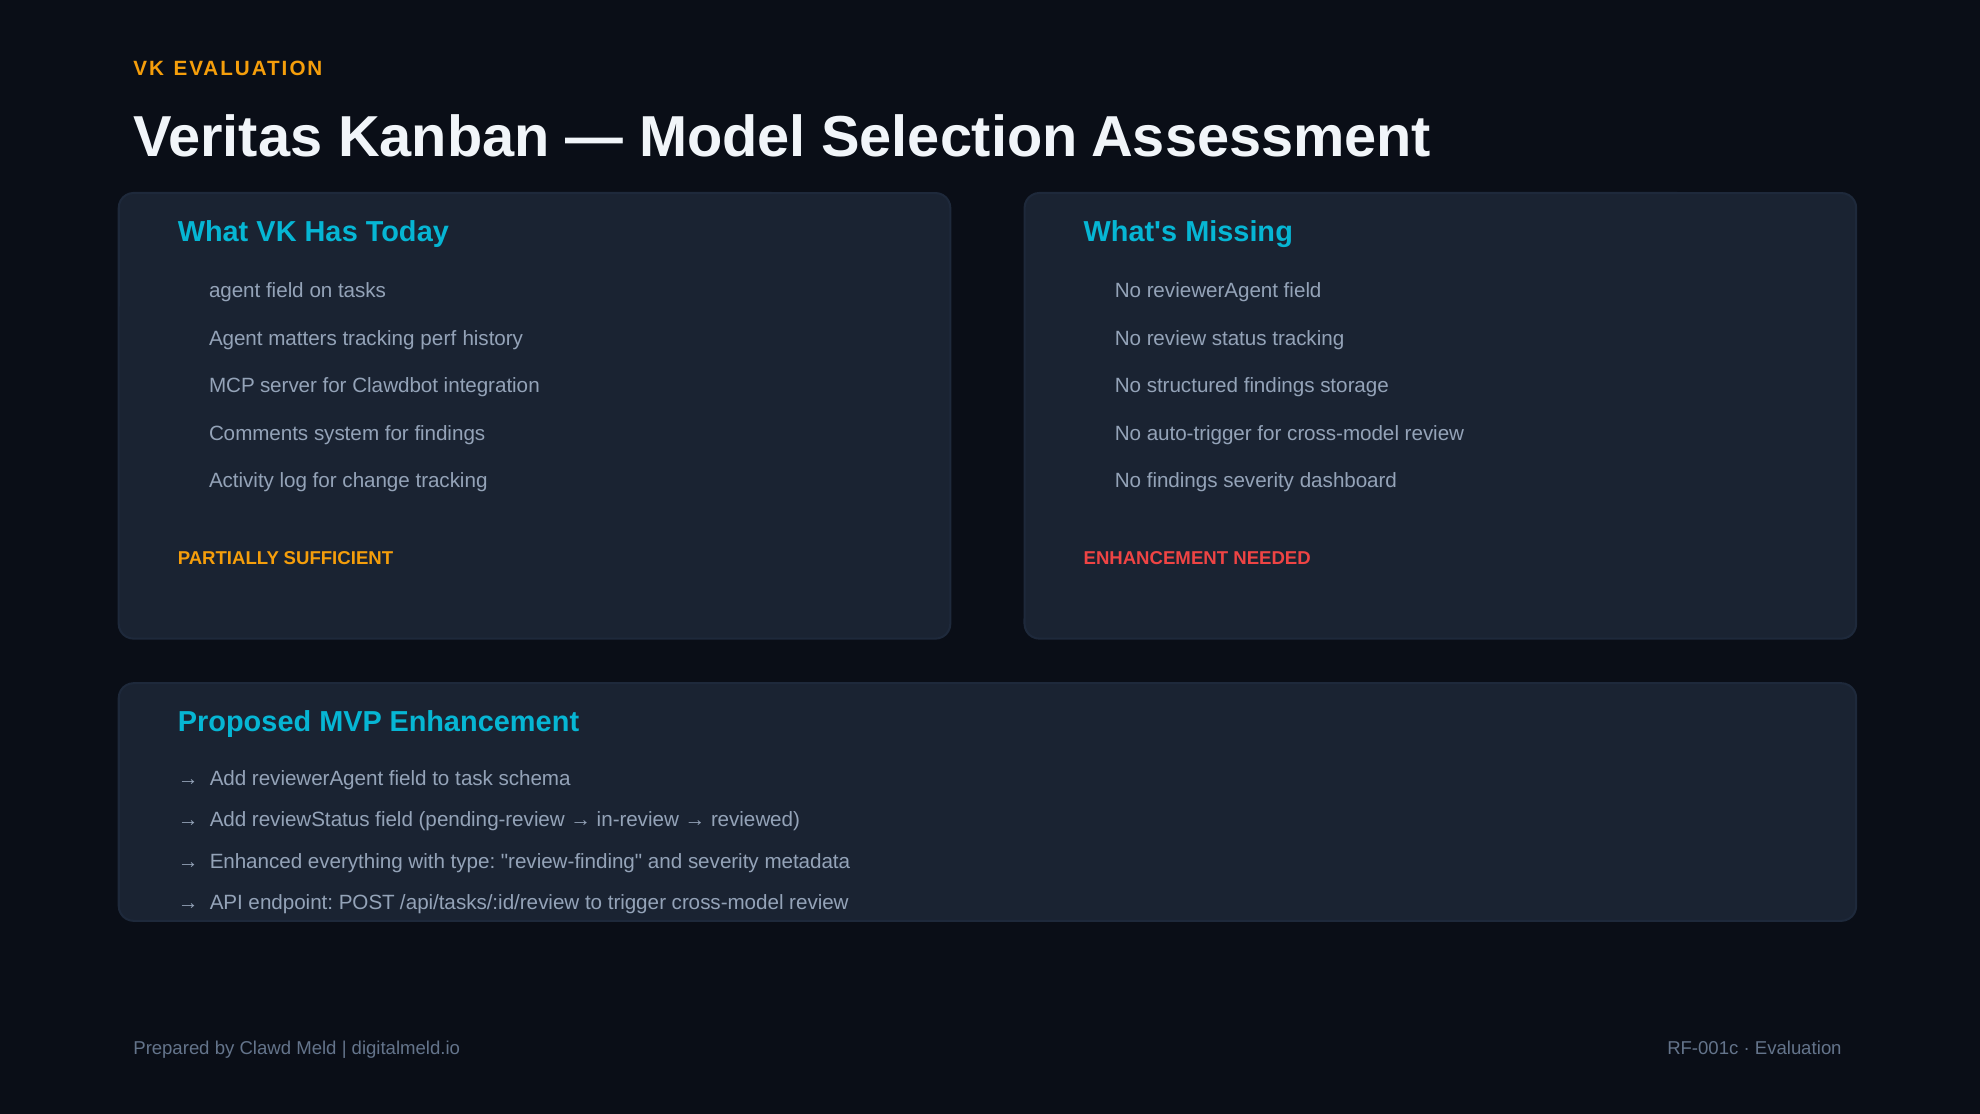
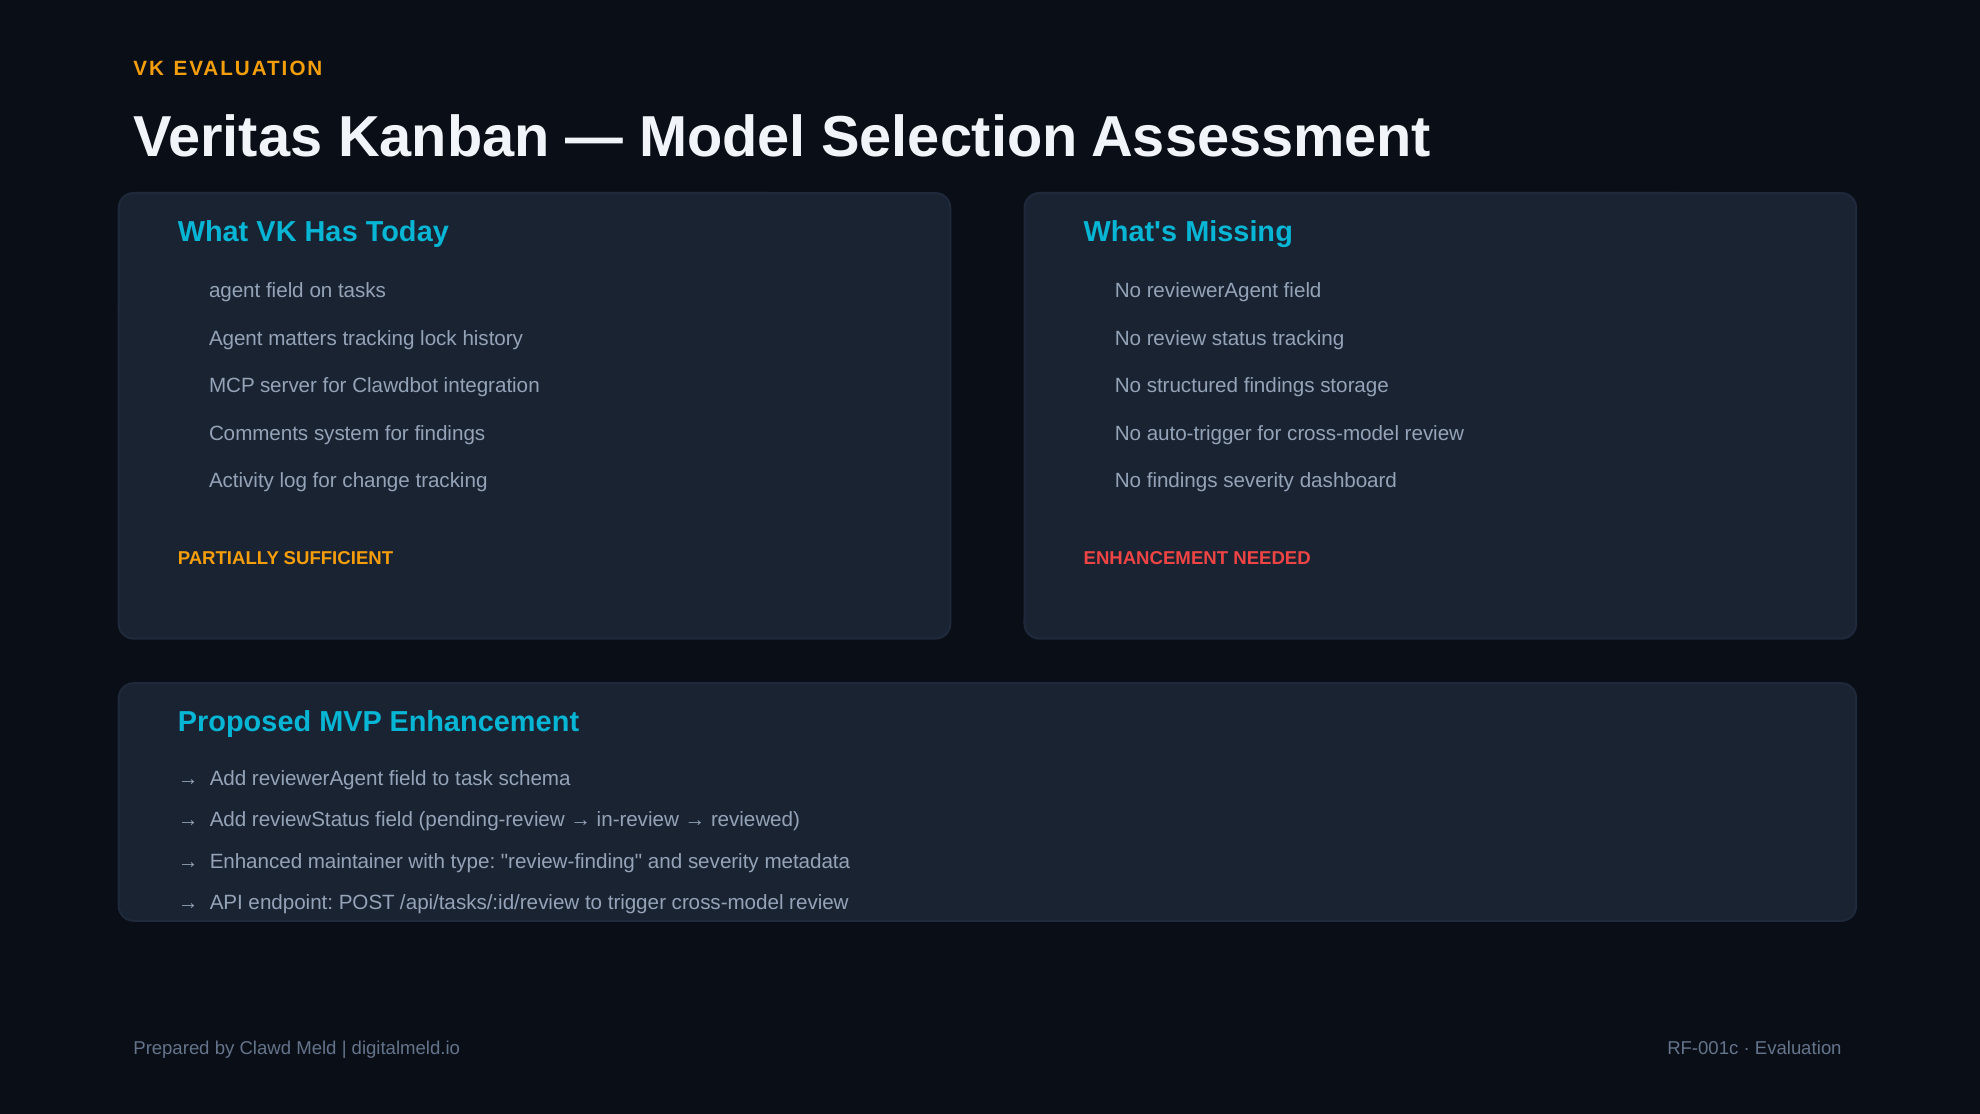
perf: perf -> lock
everything: everything -> maintainer
